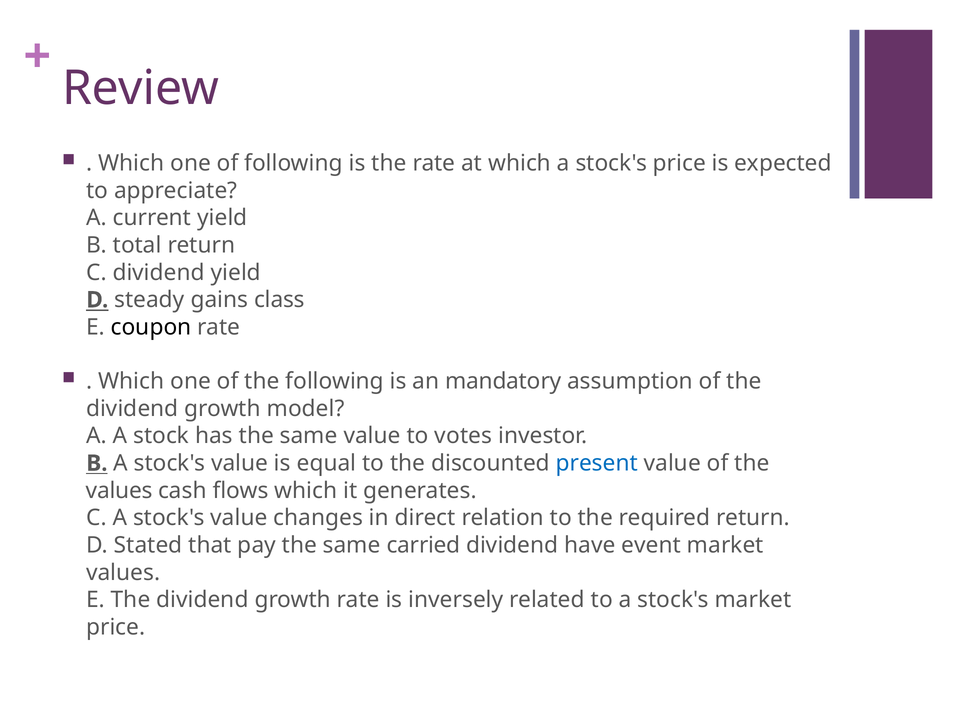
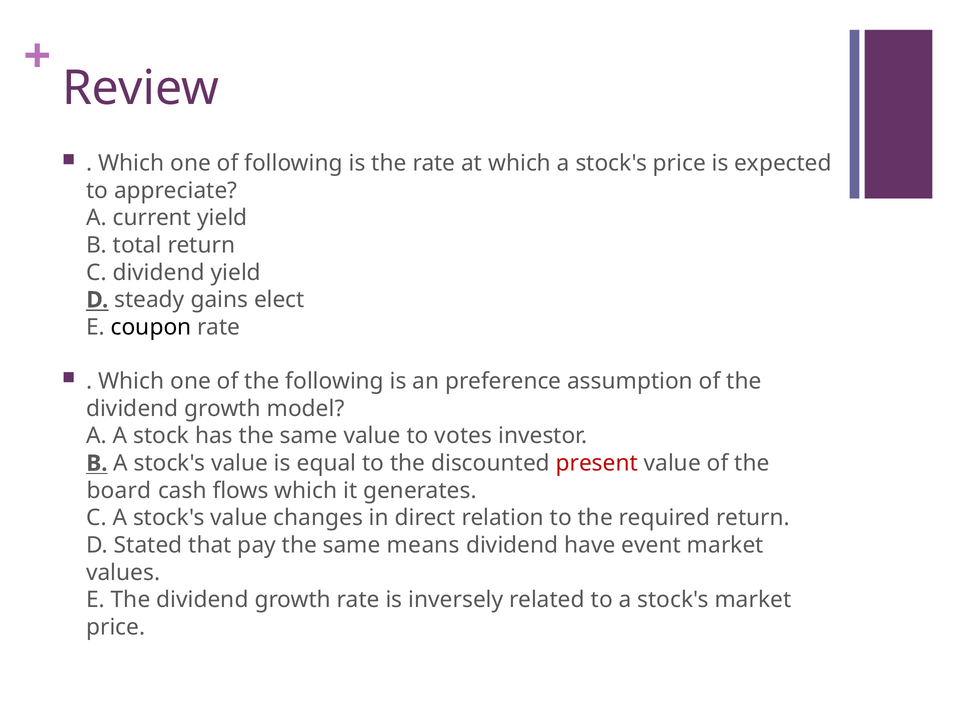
class: class -> elect
mandatory: mandatory -> preference
present colour: blue -> red
values at (119, 490): values -> board
carried: carried -> means
